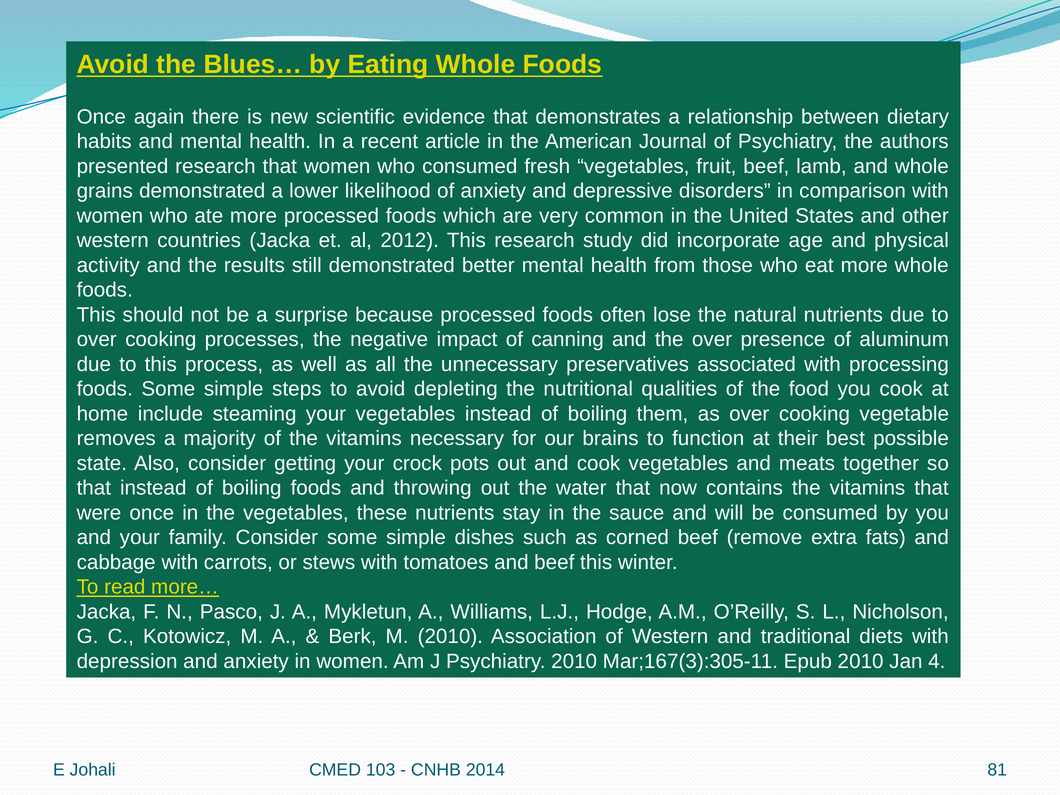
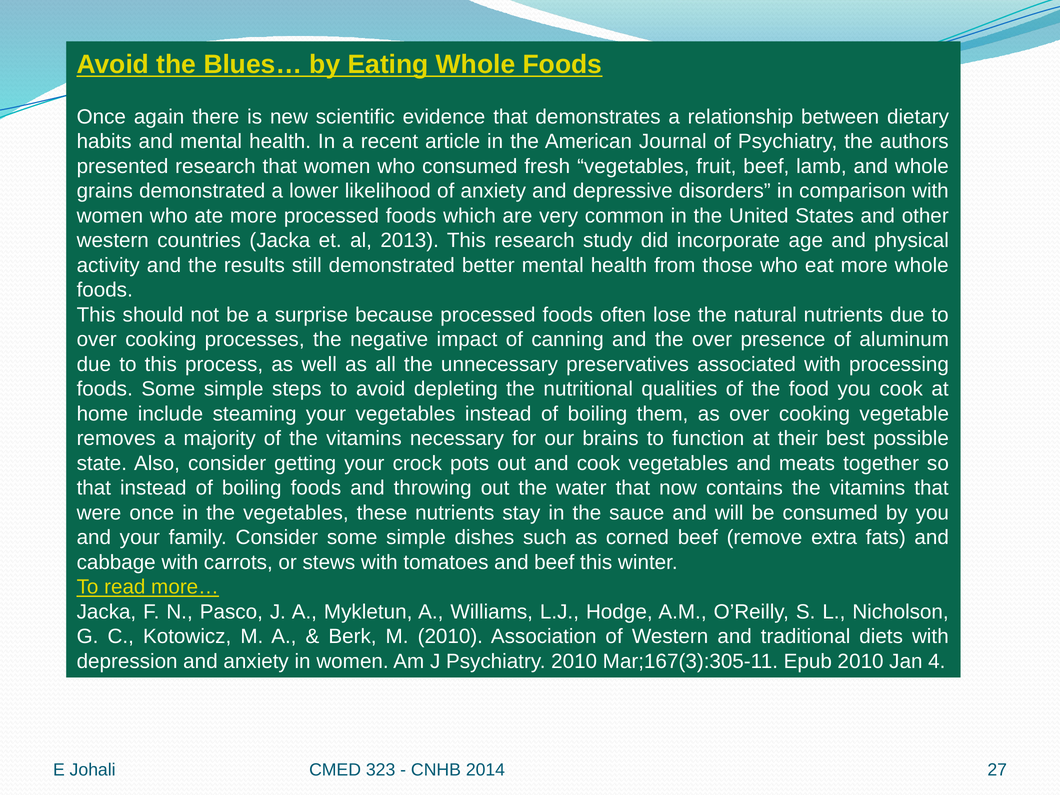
2012: 2012 -> 2013
103: 103 -> 323
81: 81 -> 27
